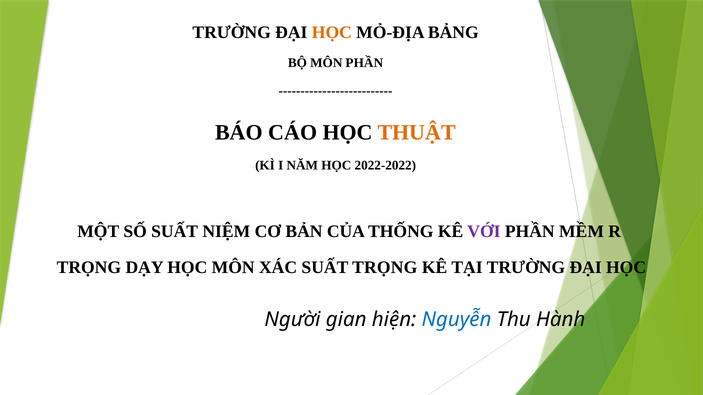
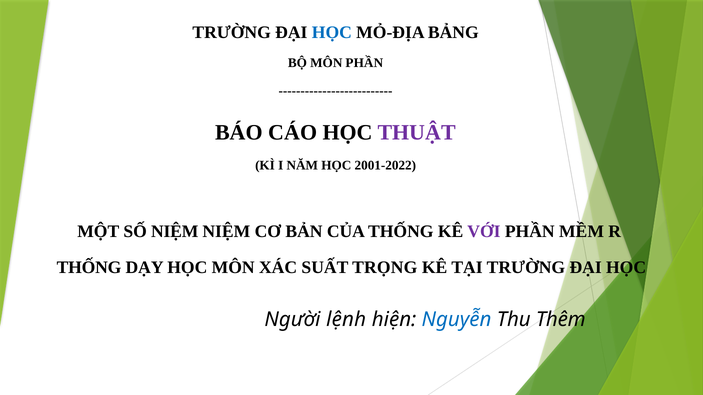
HỌC at (332, 33) colour: orange -> blue
THUẬT colour: orange -> purple
2022-2022: 2022-2022 -> 2001-2022
SỐ SUẤT: SUẤT -> NIỆM
TRỌNG at (89, 268): TRỌNG -> THỐNG
gian: gian -> lệnh
Hành: Hành -> Thêm
